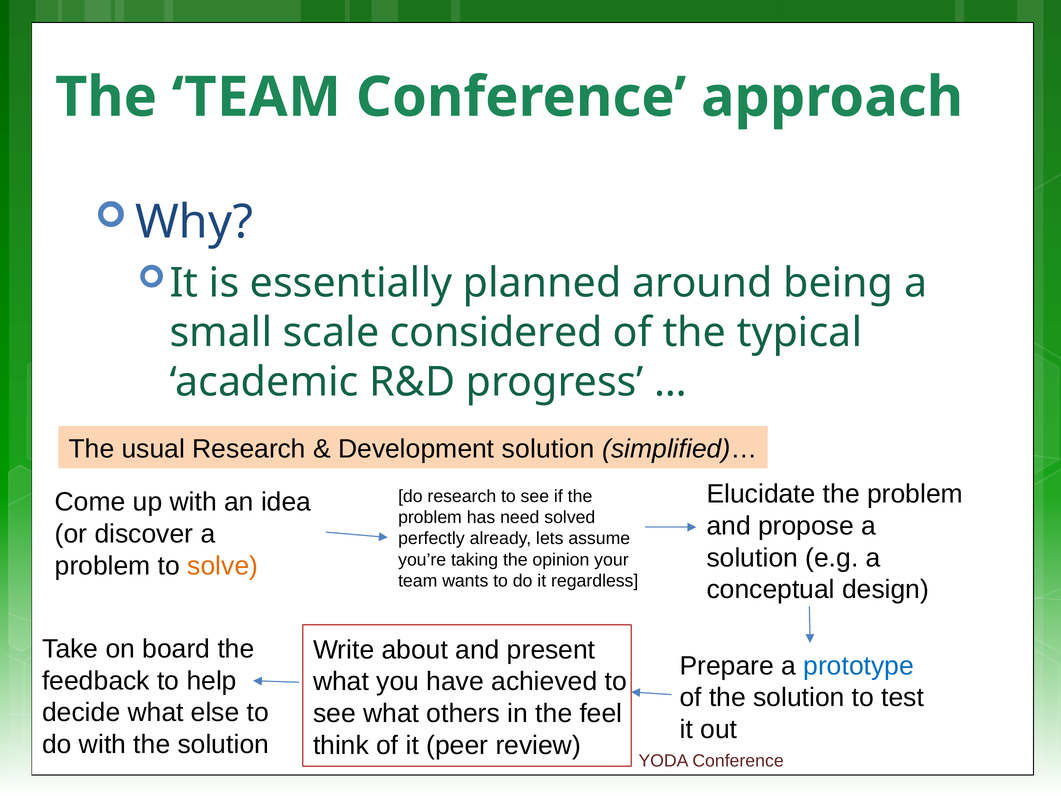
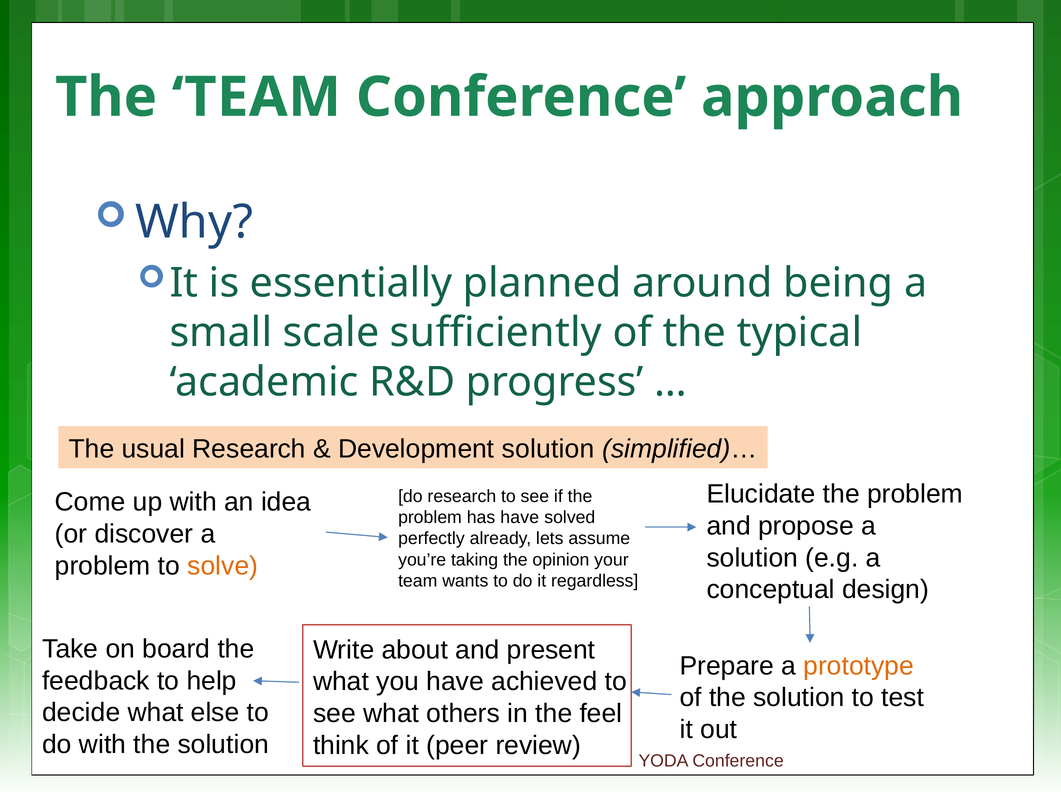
considered: considered -> sufficiently
has need: need -> have
prototype colour: blue -> orange
